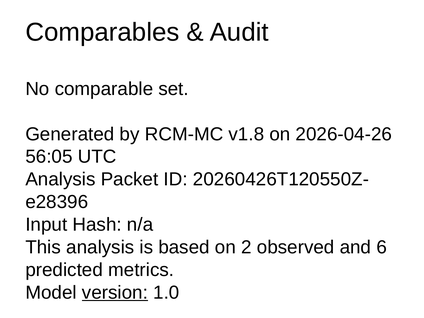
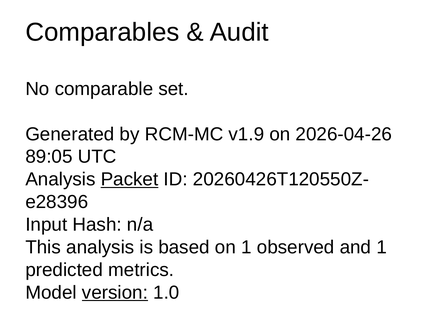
v1.8: v1.8 -> v1.9
56:05: 56:05 -> 89:05
Packet underline: none -> present
on 2: 2 -> 1
and 6: 6 -> 1
